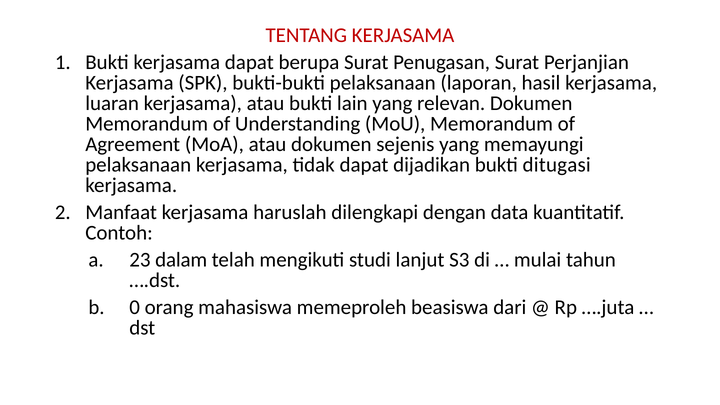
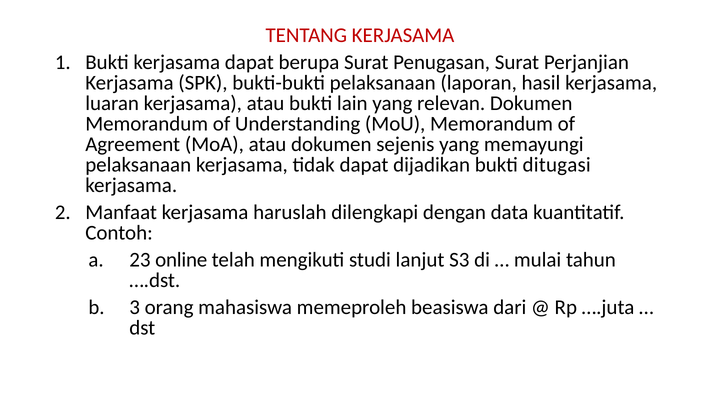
dalam: dalam -> online
0: 0 -> 3
